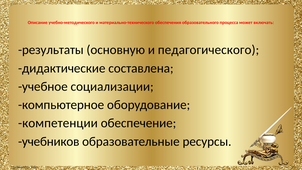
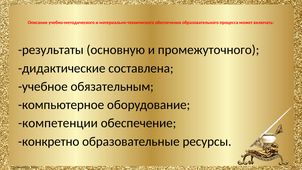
педагогического: педагогического -> промежуточного
социализации: социализации -> обязательным
учебников: учебников -> конкретно
